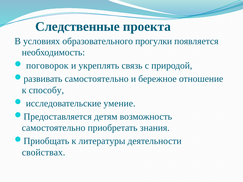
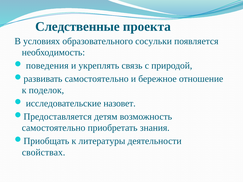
прогулки: прогулки -> сосульки
поговорок: поговорок -> поведения
способу: способу -> поделок
умение: умение -> назовет
